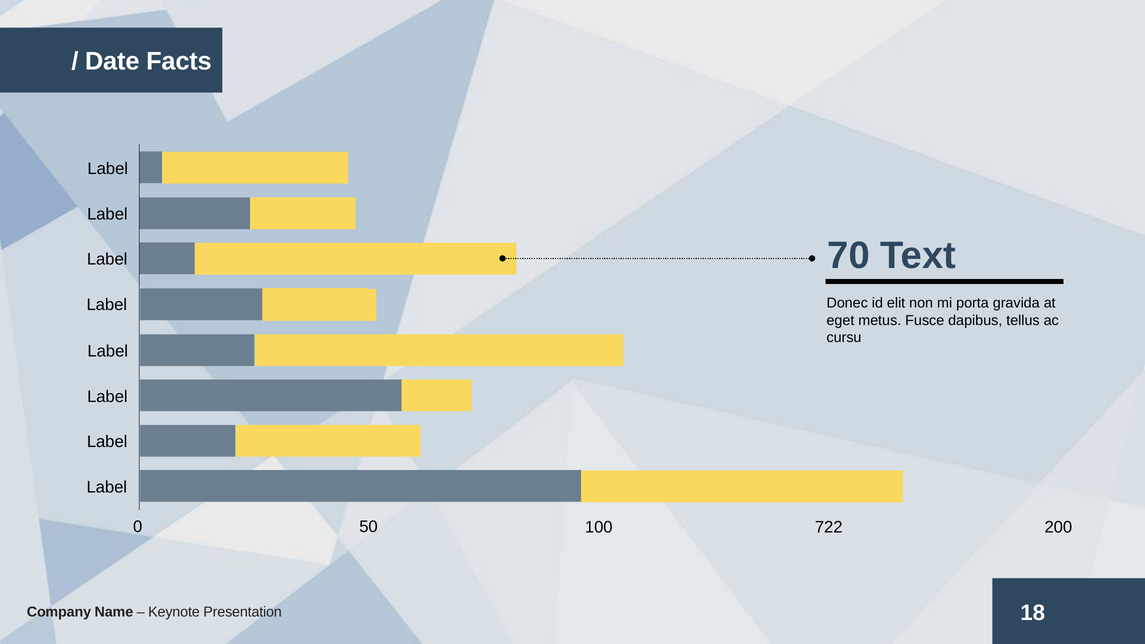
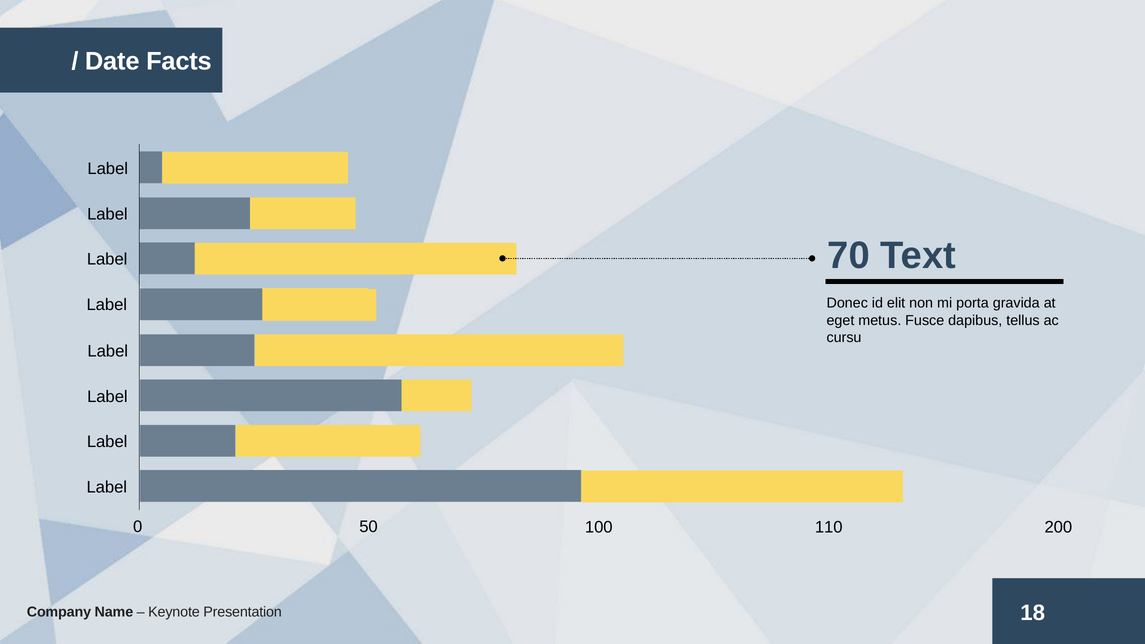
722: 722 -> 110
